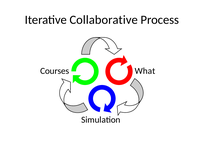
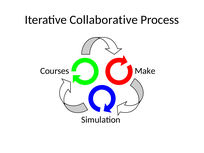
What: What -> Make
